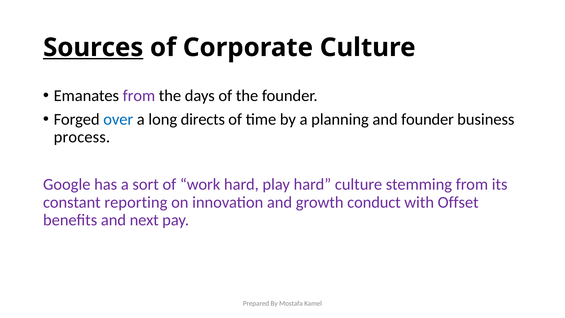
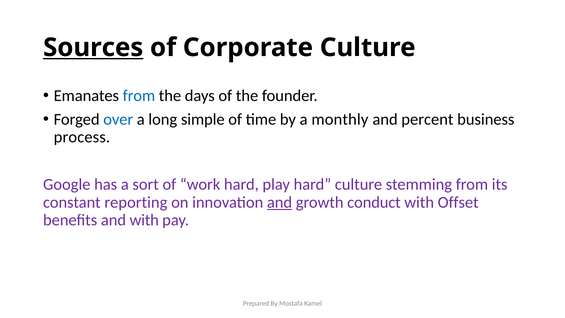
from at (139, 96) colour: purple -> blue
directs: directs -> simple
planning: planning -> monthly
and founder: founder -> percent
and at (280, 202) underline: none -> present
and next: next -> with
